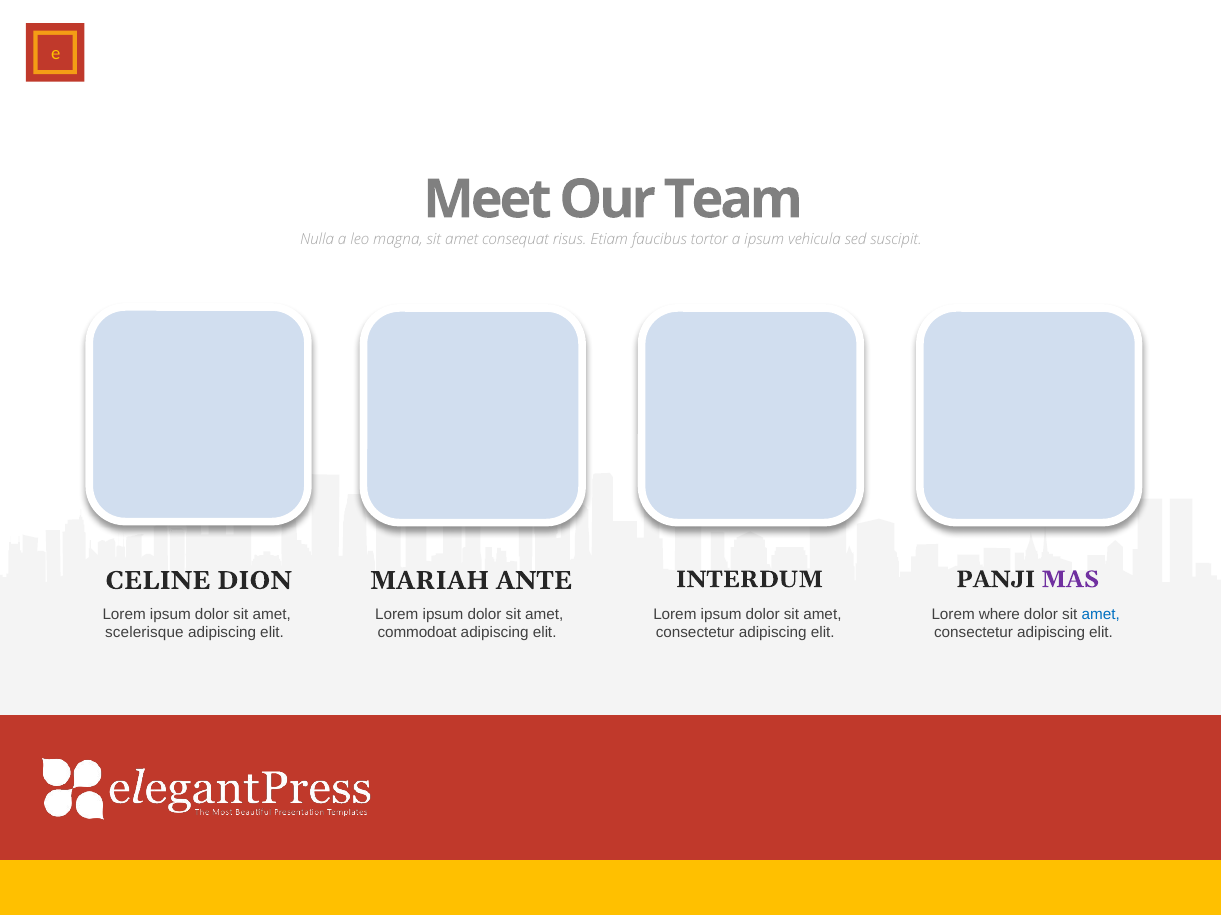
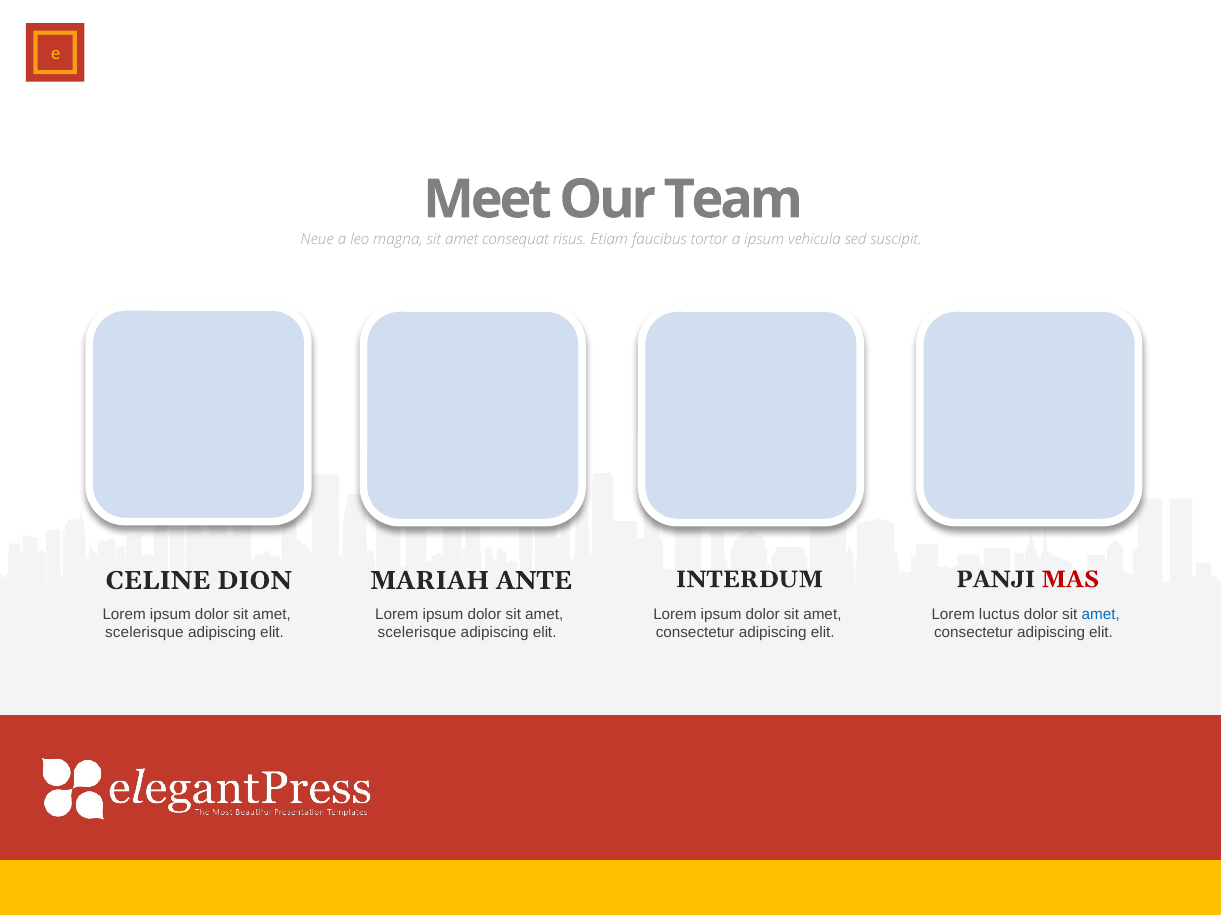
Nulla: Nulla -> Neue
MAS colour: purple -> red
where: where -> luctus
commodoat at (417, 633): commodoat -> scelerisque
